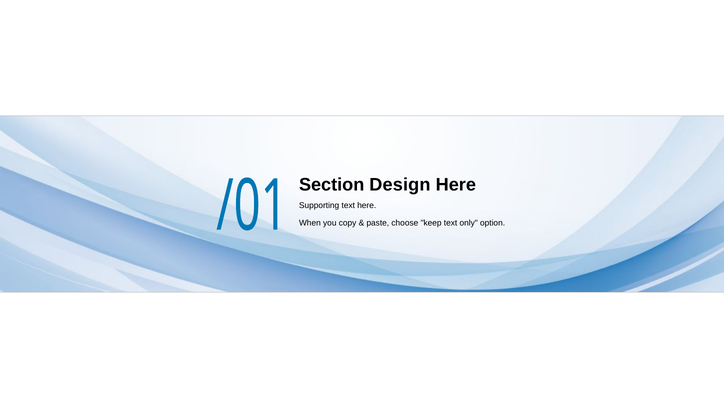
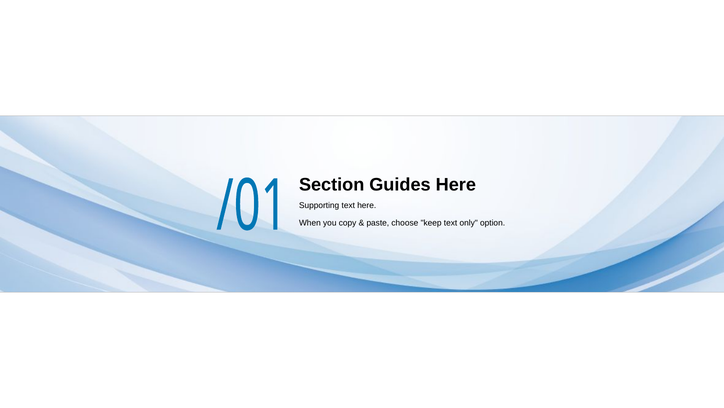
Design: Design -> Guides
